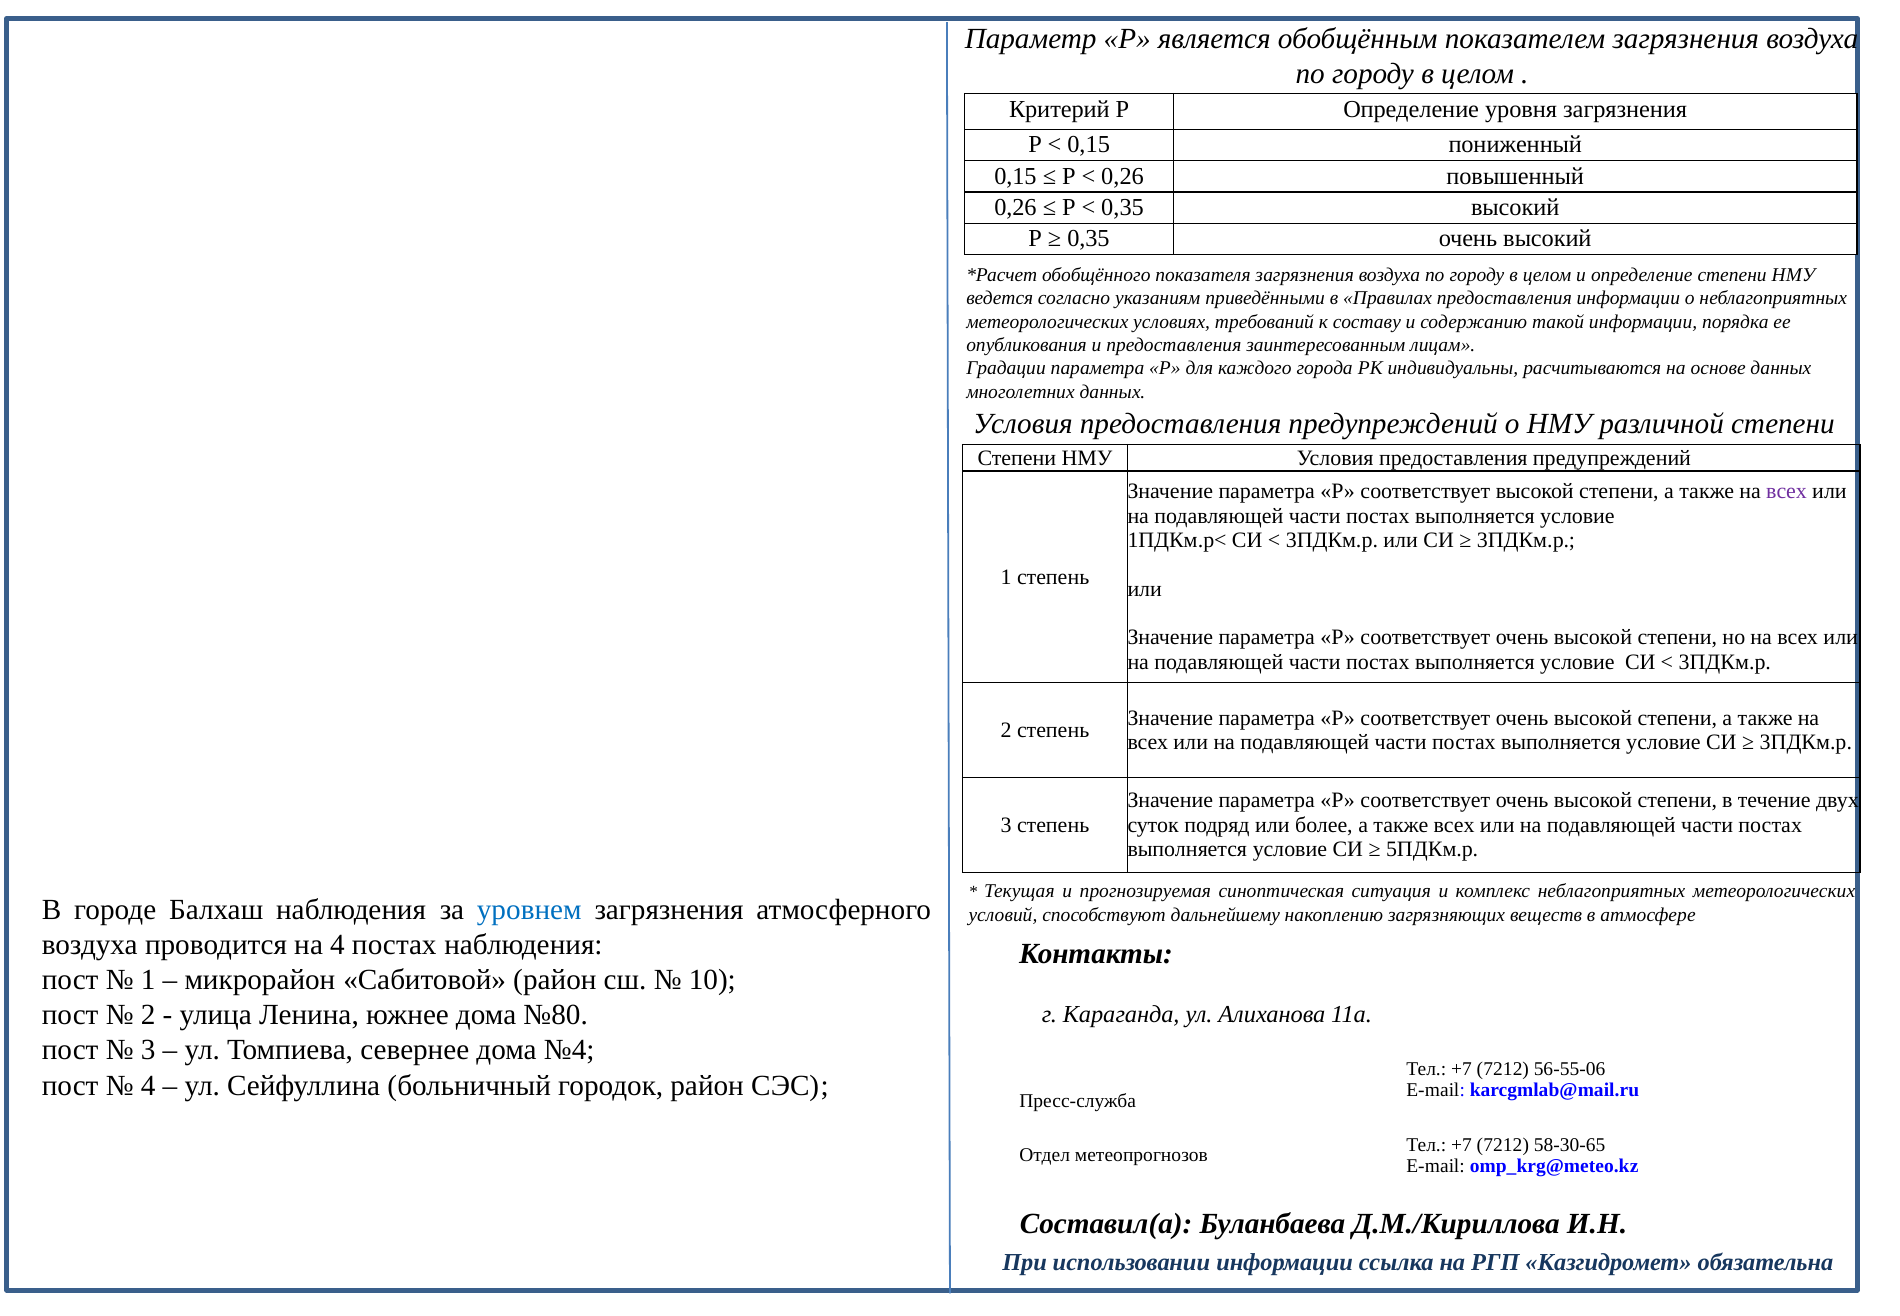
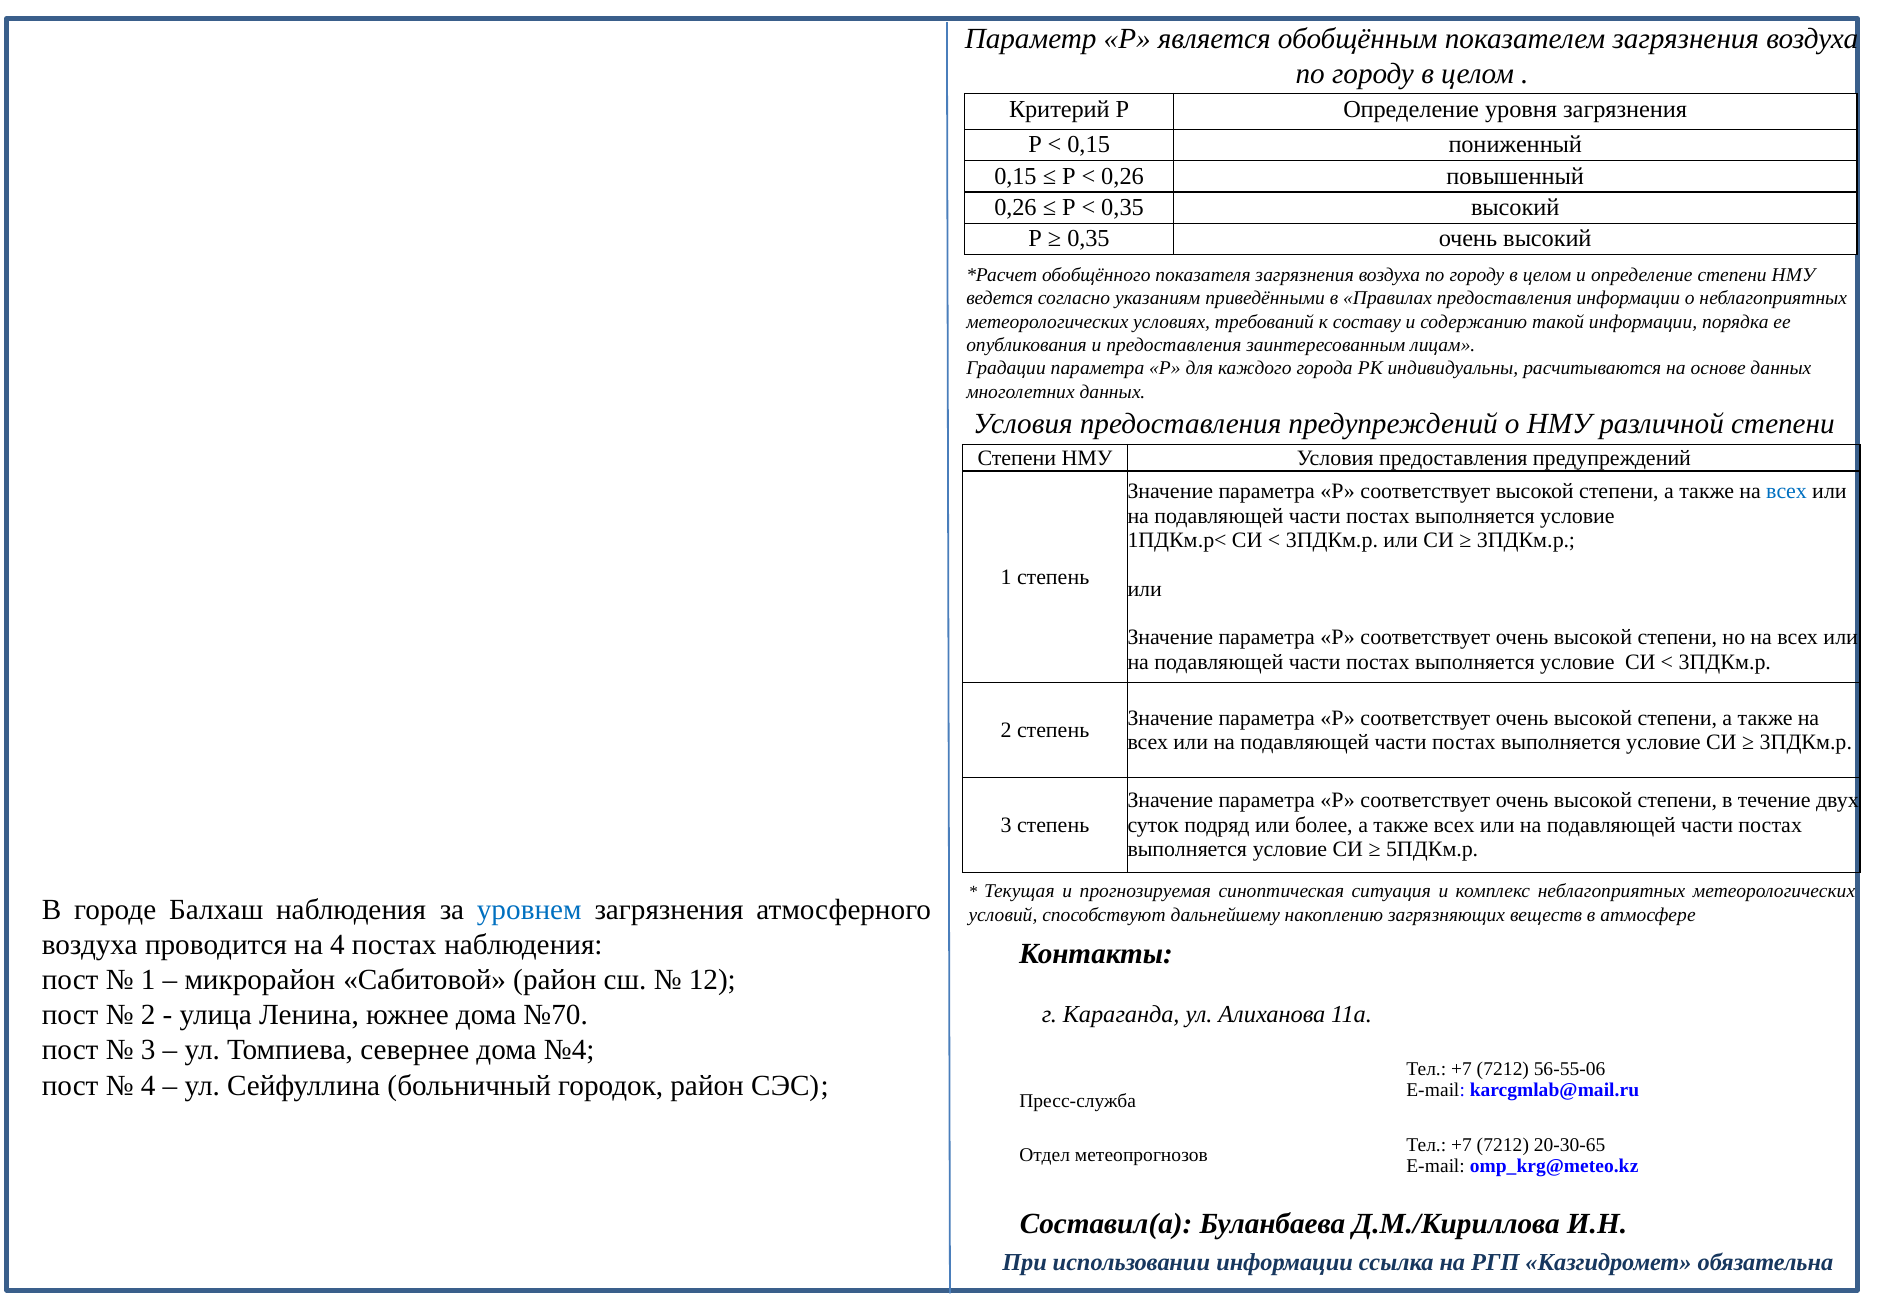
всех at (1787, 491) colour: purple -> blue
10: 10 -> 12
№80: №80 -> №70
58-30-65: 58-30-65 -> 20-30-65
